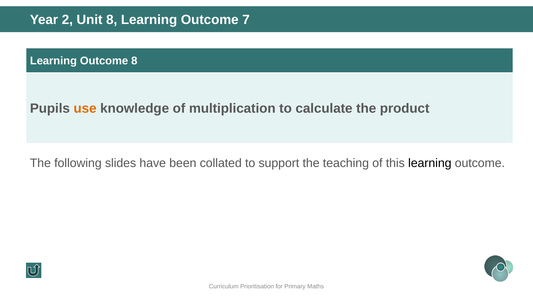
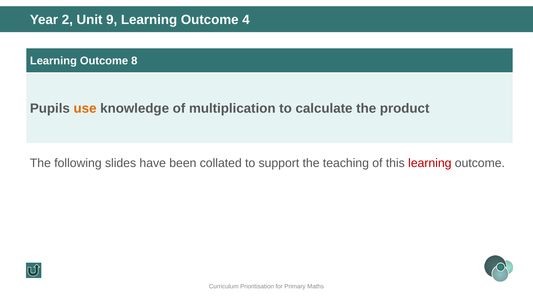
Unit 8: 8 -> 9
7: 7 -> 4
learning at (430, 163) colour: black -> red
